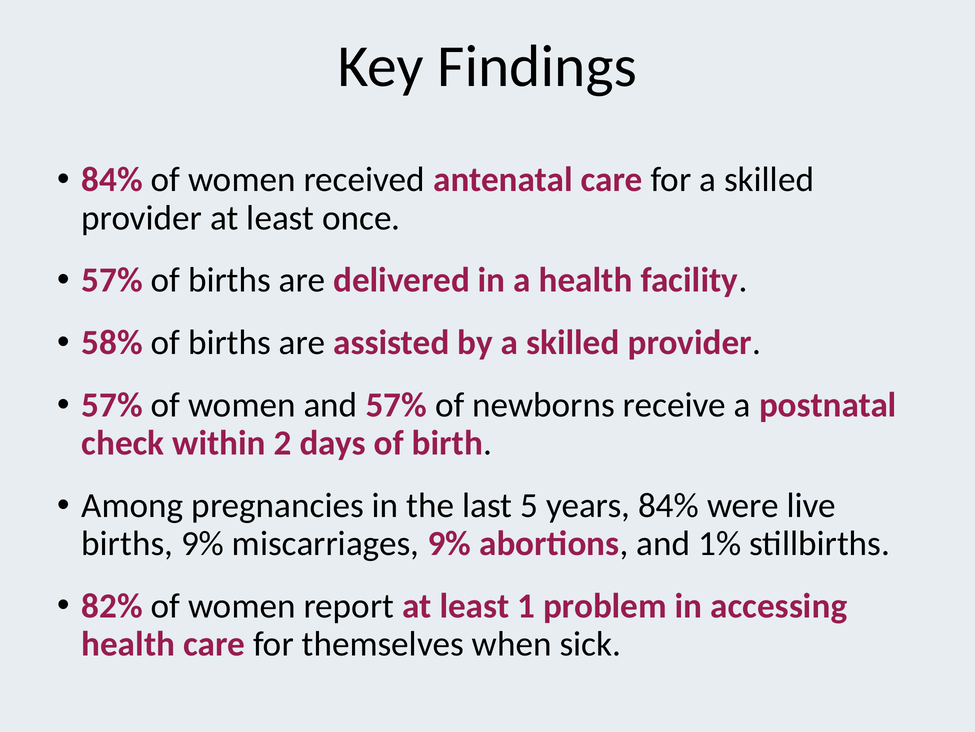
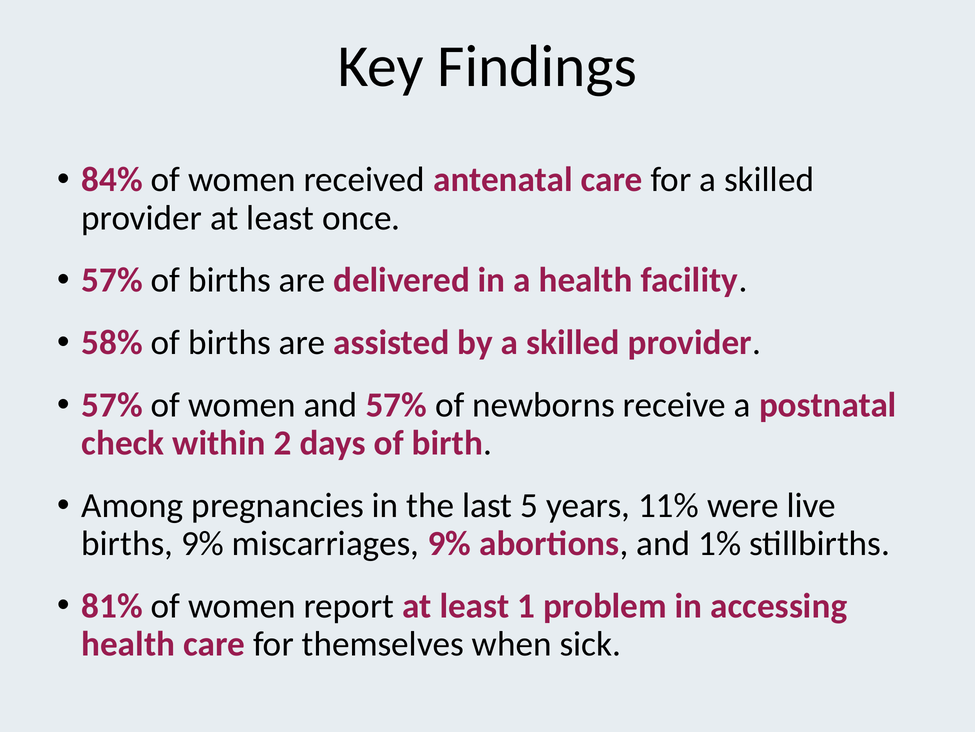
years 84%: 84% -> 11%
82%: 82% -> 81%
